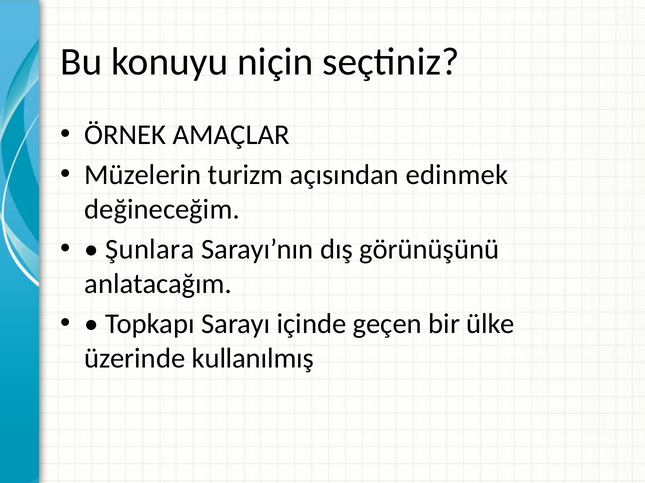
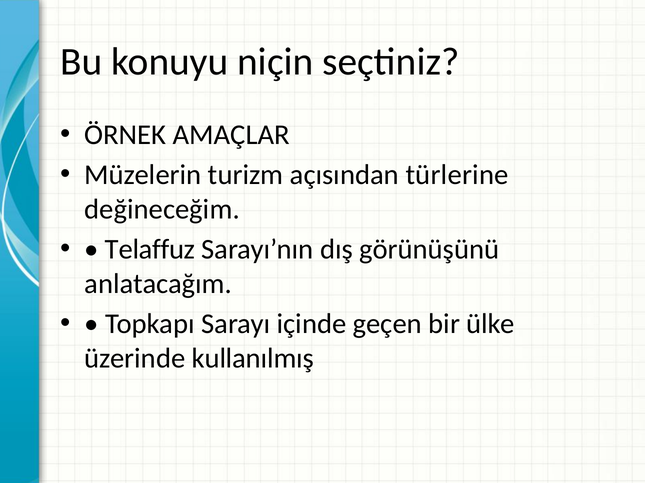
edinmek: edinmek -> türlerine
Şunlara: Şunlara -> Telaffuz
